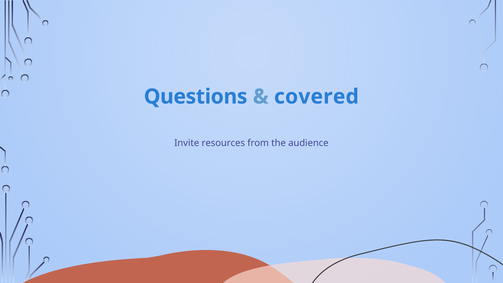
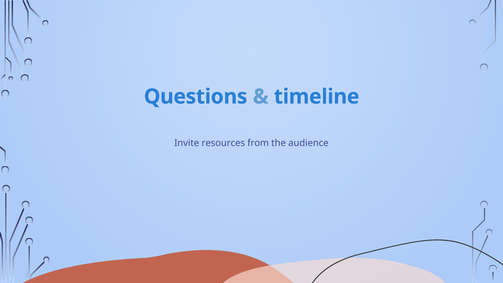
covered: covered -> timeline
